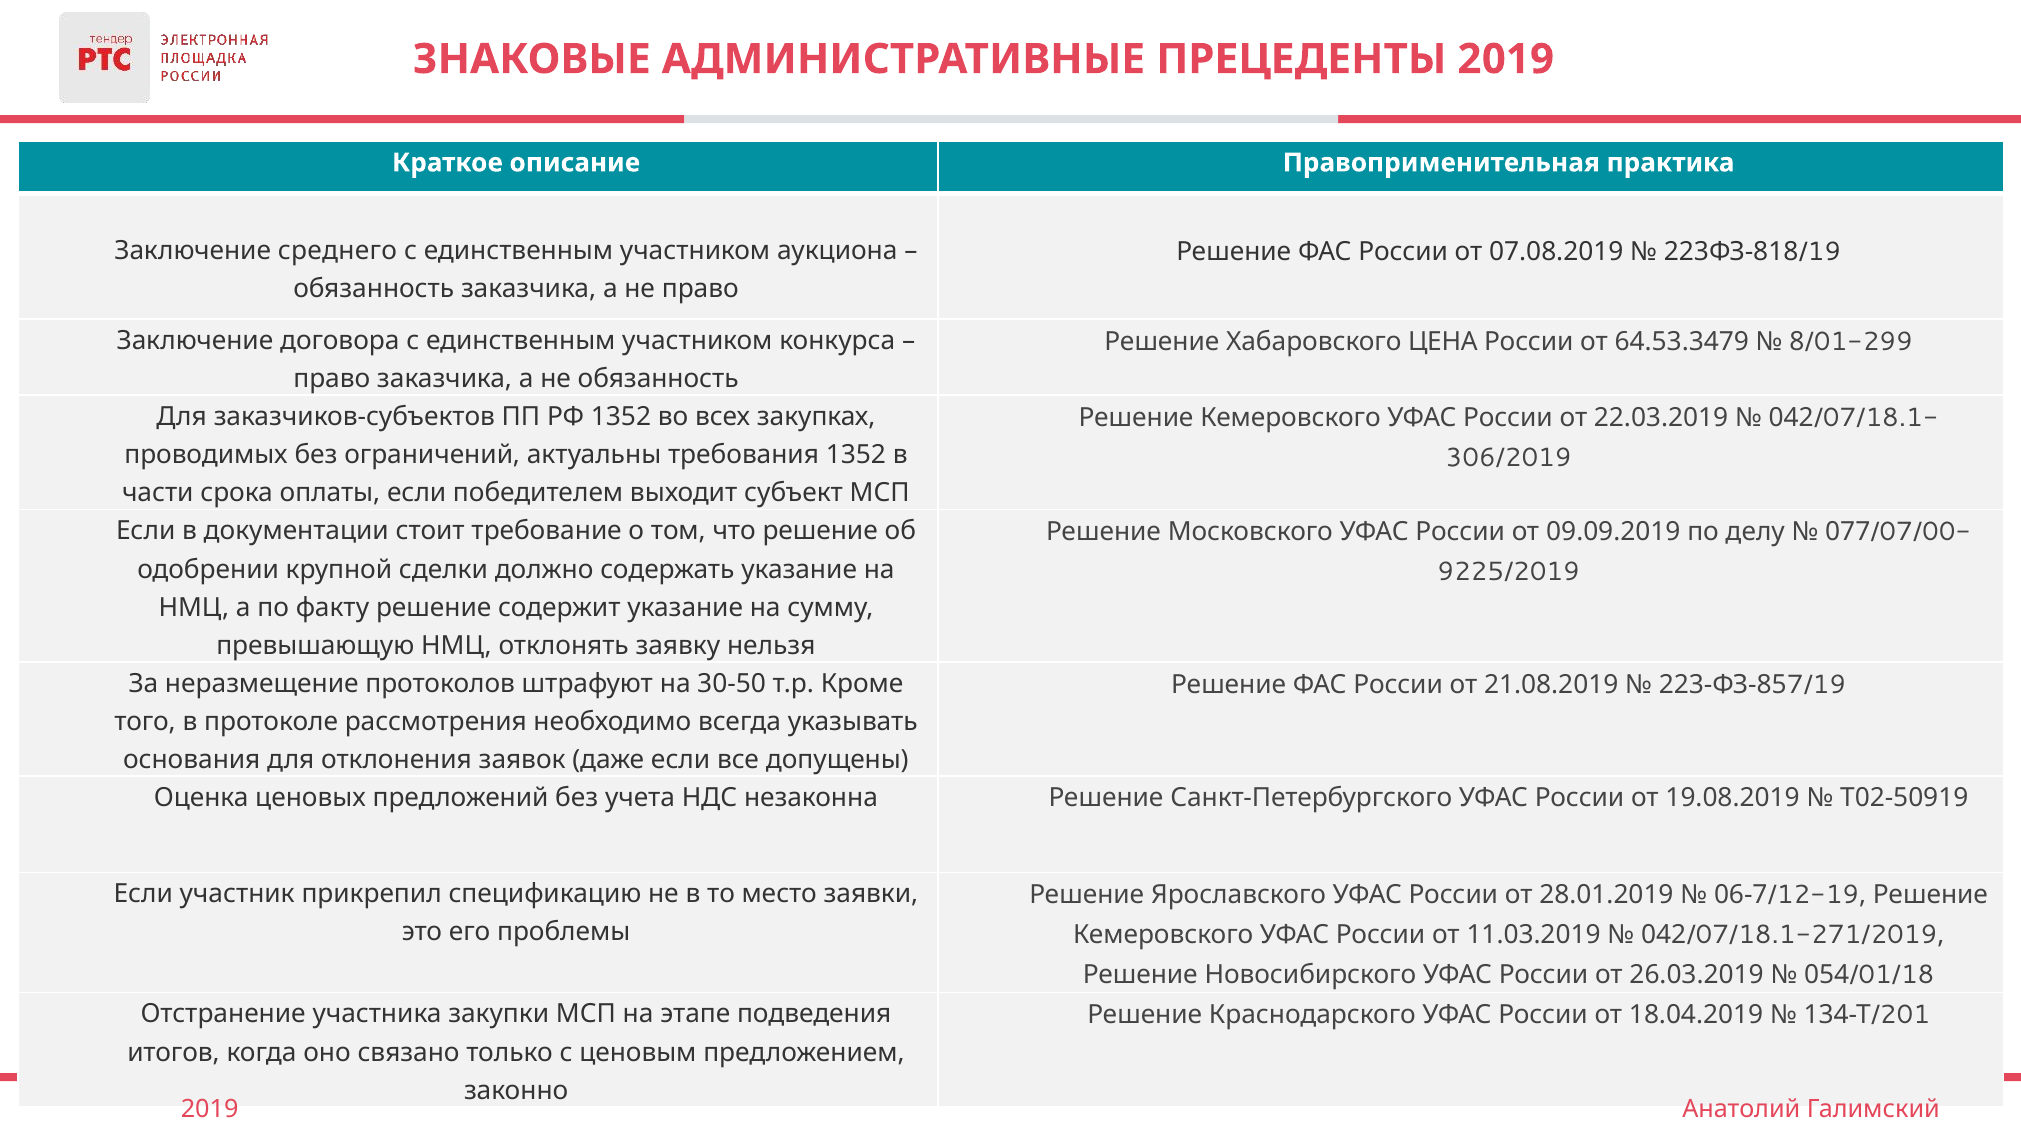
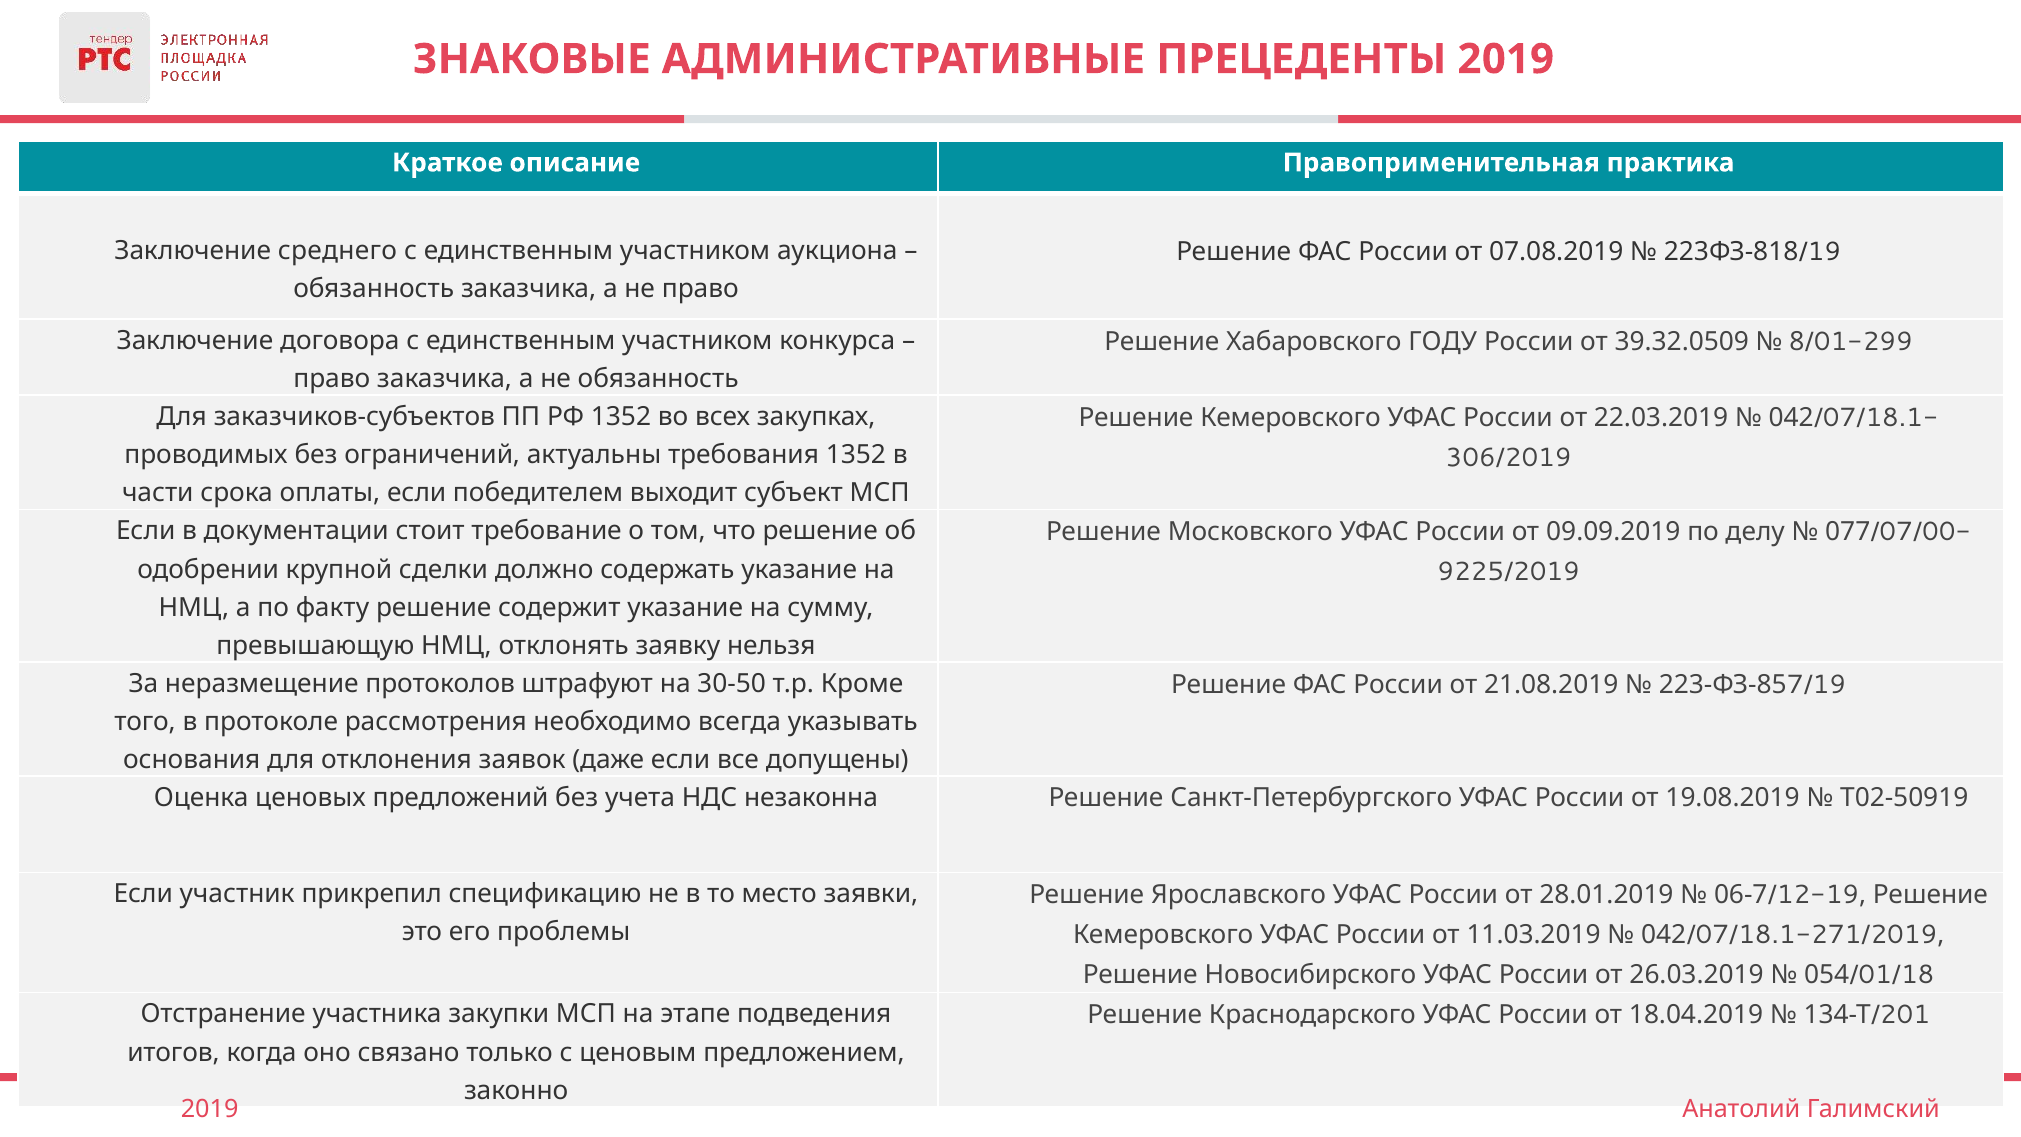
ЦЕНА: ЦЕНА -> ГОДУ
64.53.3479: 64.53.3479 -> 39.32.0509
